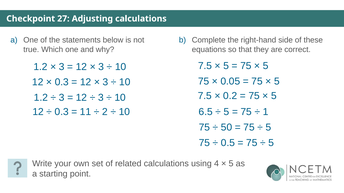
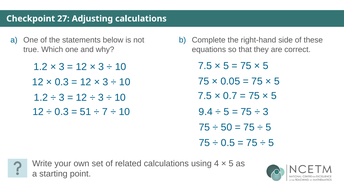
0.2: 0.2 -> 0.7
11: 11 -> 51
2: 2 -> 7
6.5: 6.5 -> 9.4
1 at (266, 112): 1 -> 3
